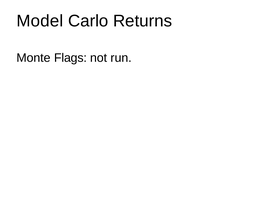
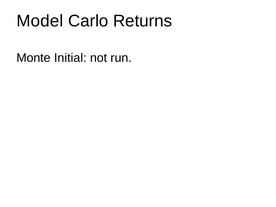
Flags: Flags -> Initial
